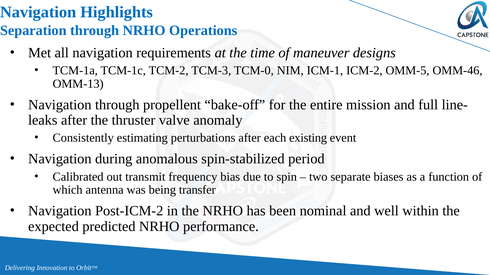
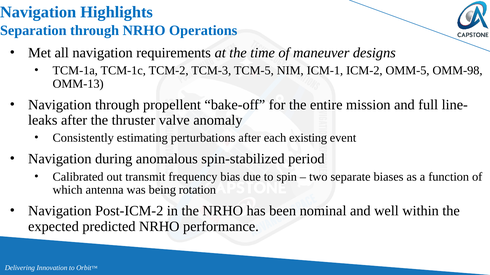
TCM-0: TCM-0 -> TCM-5
OMM-46: OMM-46 -> OMM-98
transfer: transfer -> rotation
